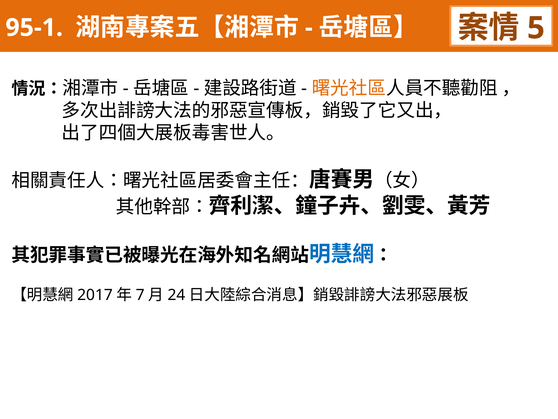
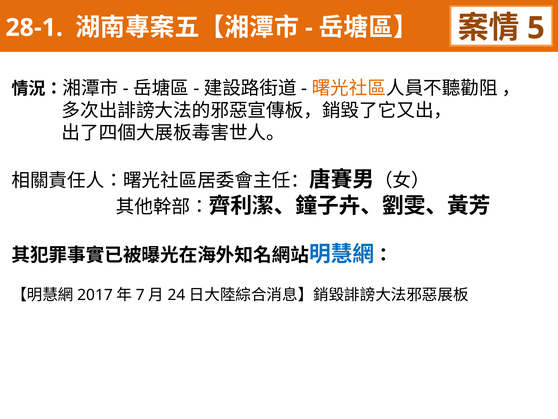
95-1: 95-1 -> 28-1
